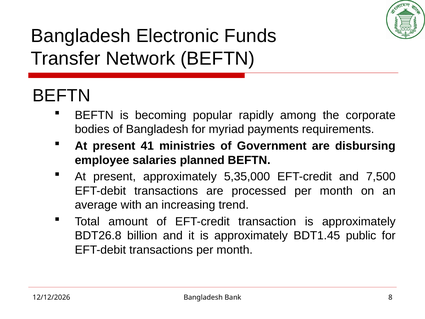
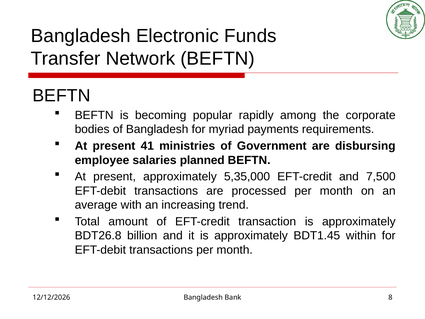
public: public -> within
